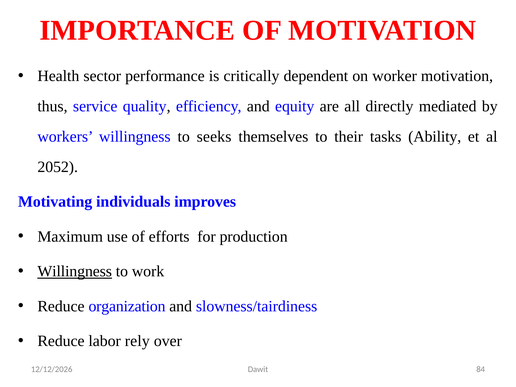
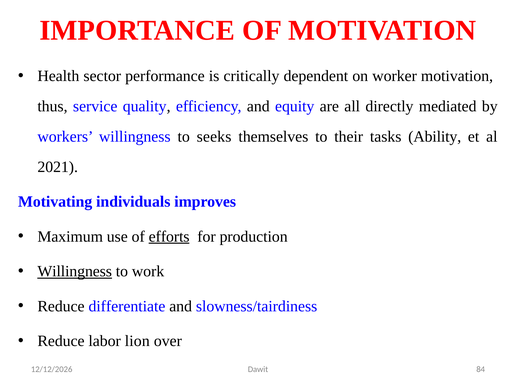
2052: 2052 -> 2021
efforts underline: none -> present
organization: organization -> differentiate
rely: rely -> lion
